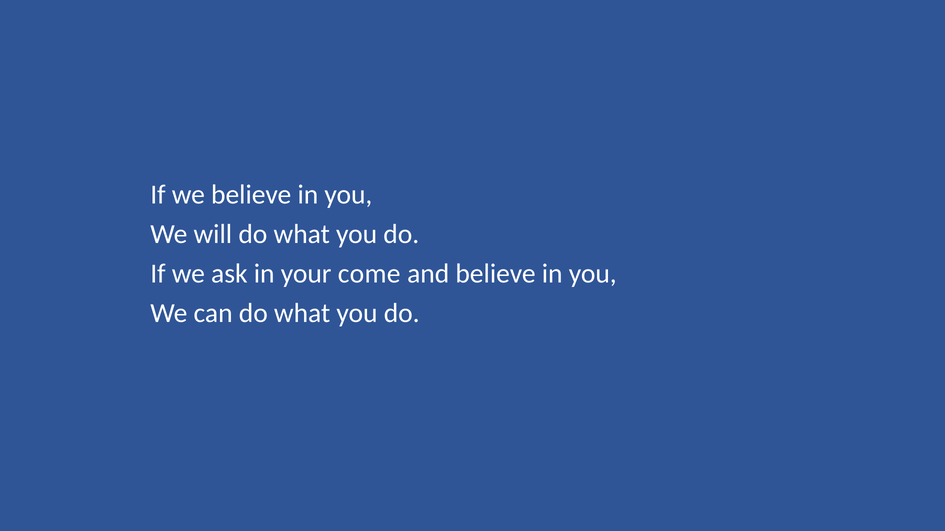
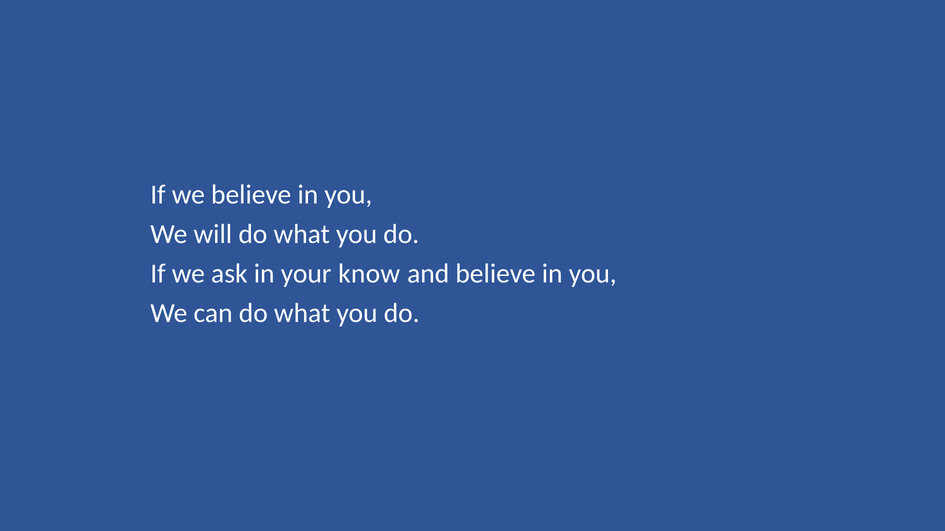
come: come -> know
